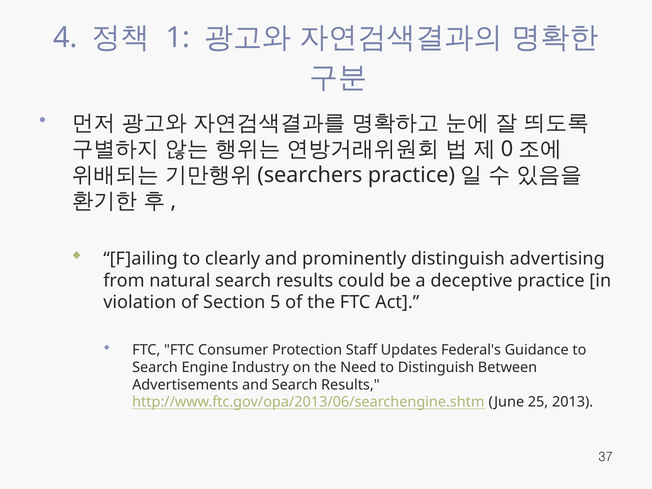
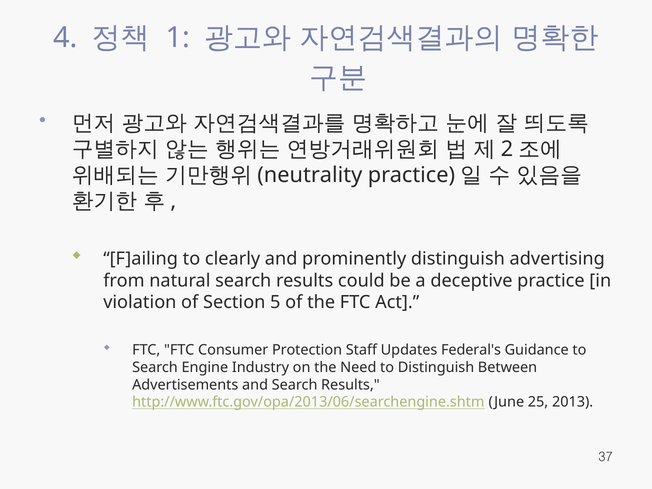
0: 0 -> 2
searchers: searchers -> neutrality
